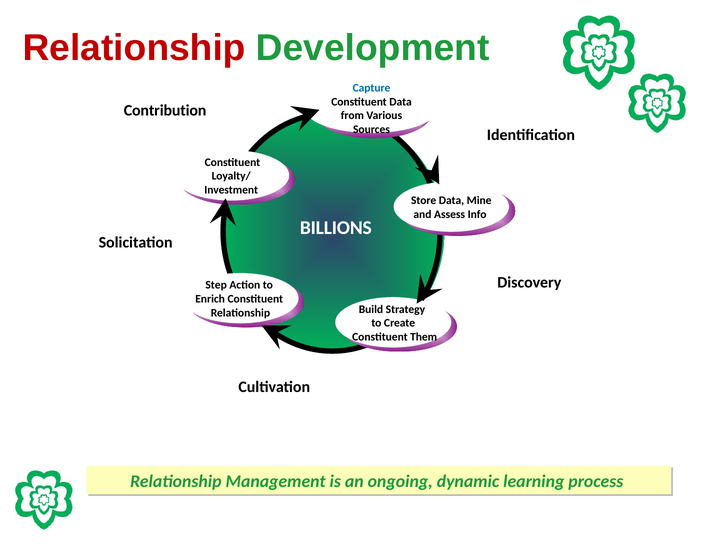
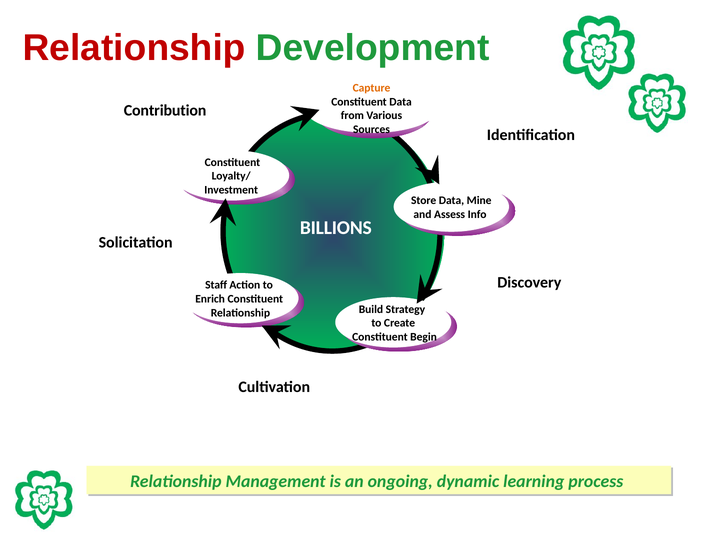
Capture at (372, 88) colour: blue -> orange
Step: Step -> Staff
Them: Them -> Begin
